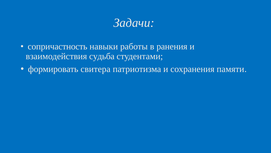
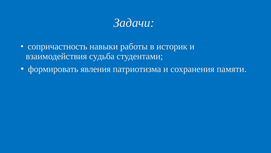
ранения: ранения -> историк
свитера: свитера -> явления
